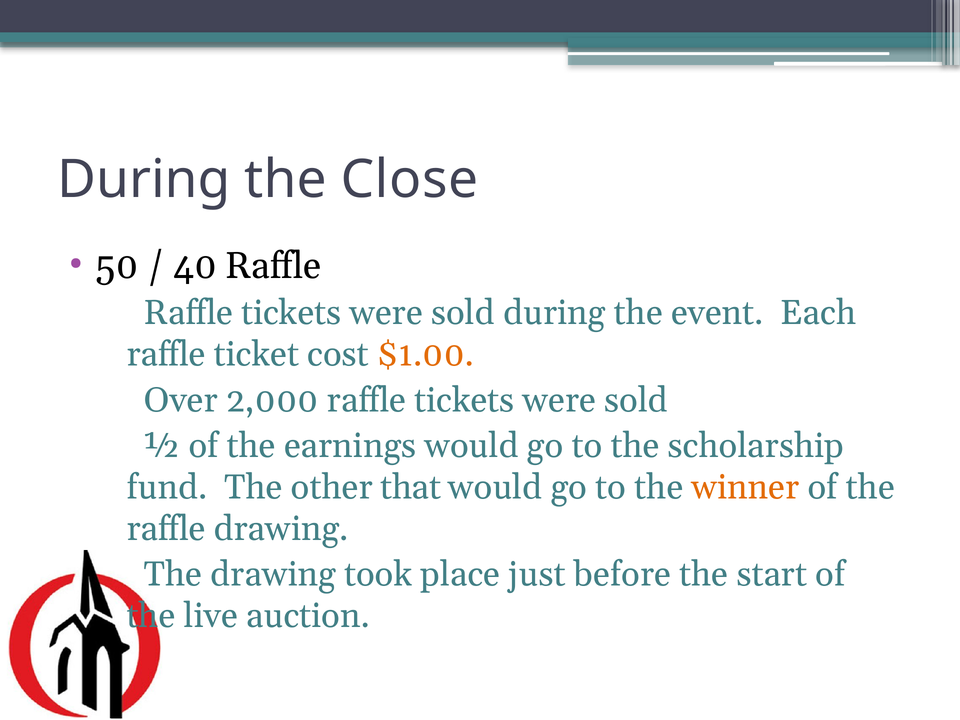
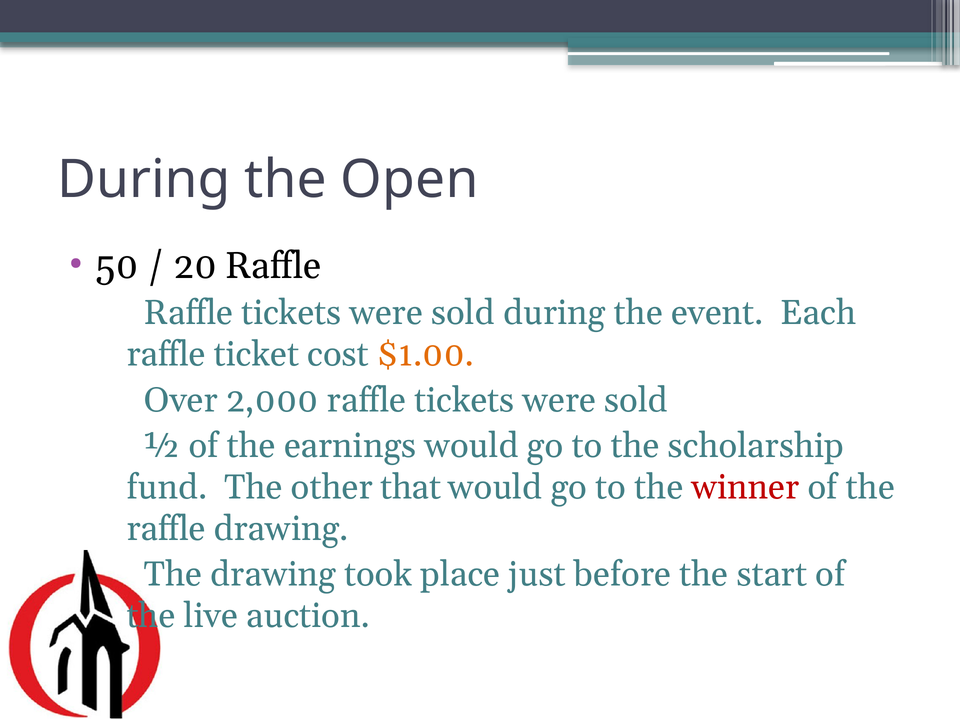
Close: Close -> Open
40: 40 -> 20
winner colour: orange -> red
